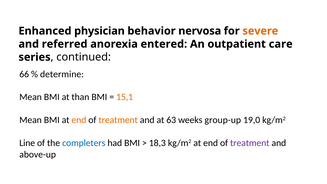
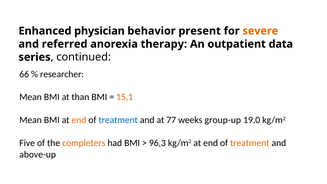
nervosa: nervosa -> present
entered: entered -> therapy
care: care -> data
determine: determine -> researcher
treatment at (118, 120) colour: orange -> blue
63: 63 -> 77
Line: Line -> Five
completers colour: blue -> orange
18,3: 18,3 -> 96,3
treatment at (250, 143) colour: purple -> orange
